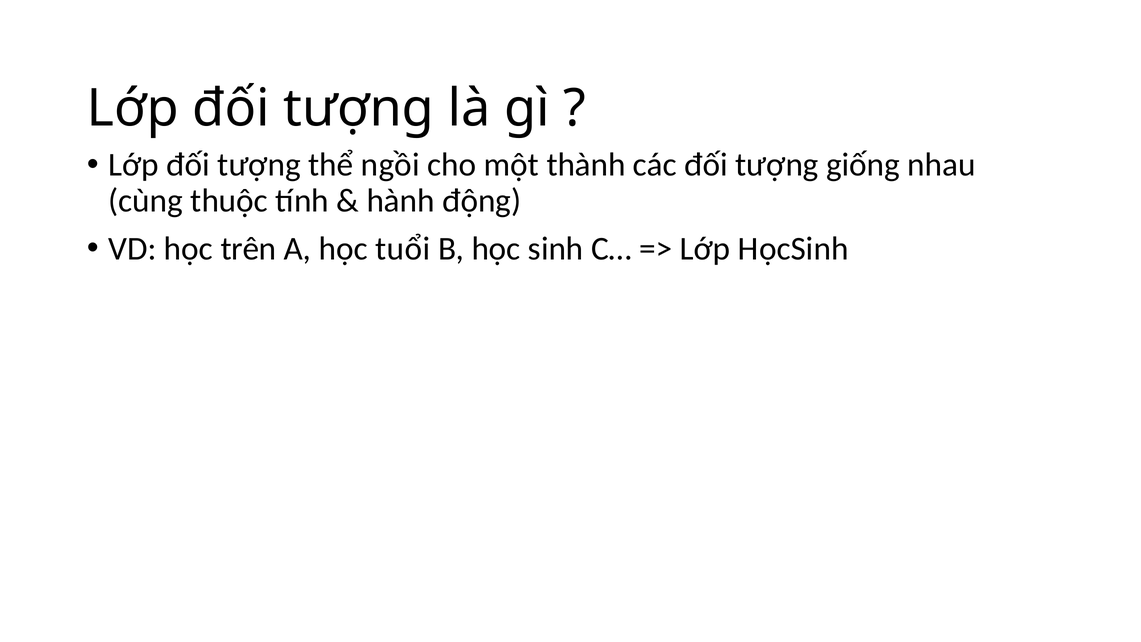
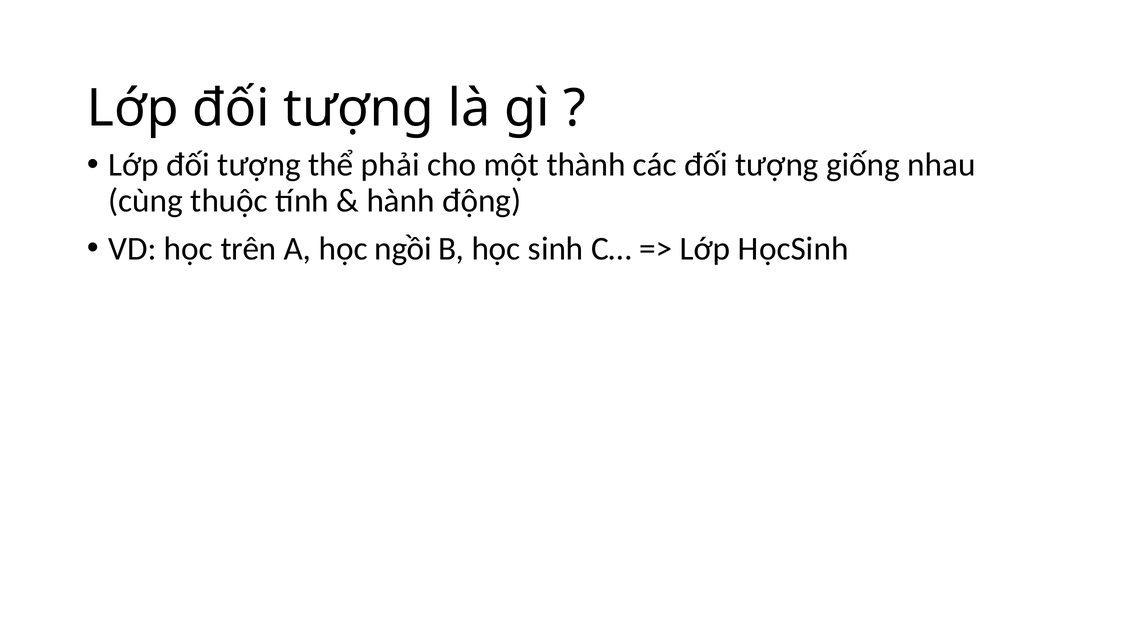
ngồi: ngồi -> phải
tuổi: tuổi -> ngồi
